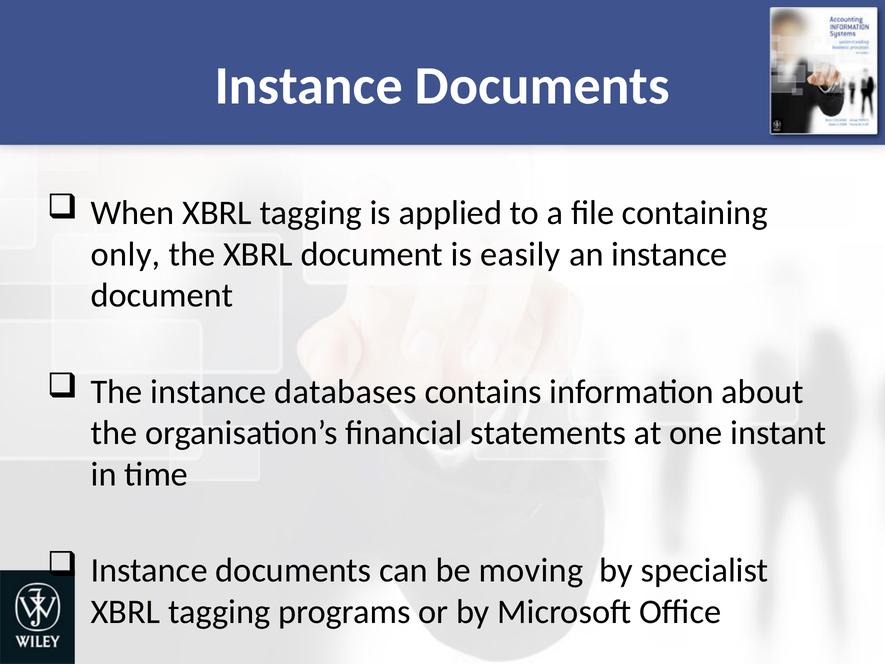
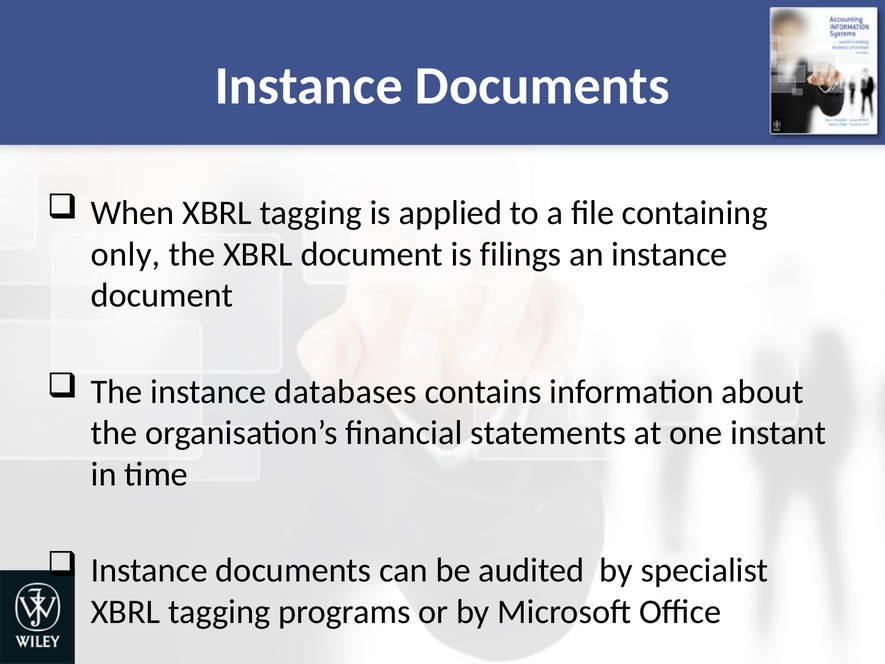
easily: easily -> filings
moving: moving -> audited
